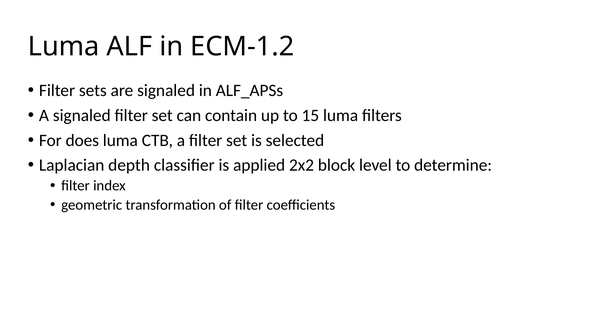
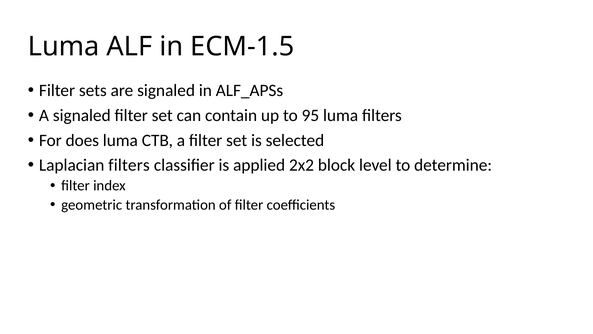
ECM-1.2: ECM-1.2 -> ECM-1.5
15: 15 -> 95
Laplacian depth: depth -> filters
